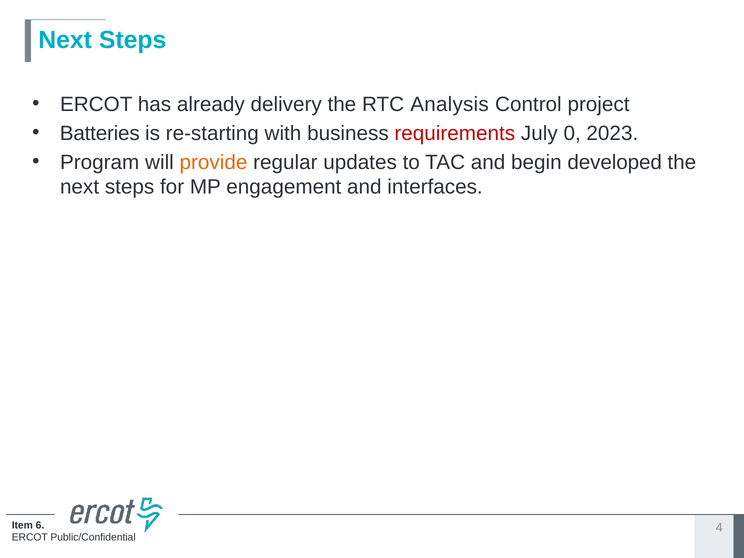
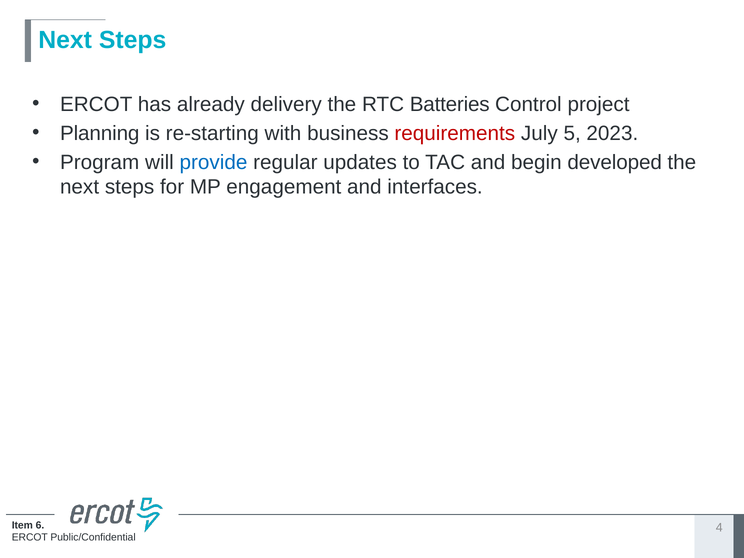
Analysis: Analysis -> Batteries
Batteries: Batteries -> Planning
0: 0 -> 5
provide colour: orange -> blue
